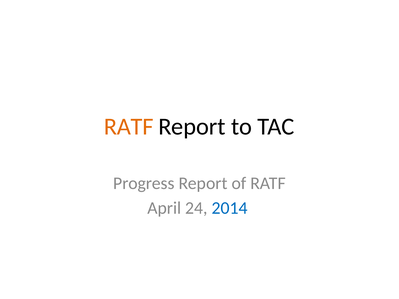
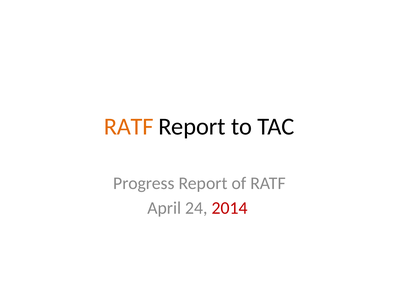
2014 colour: blue -> red
